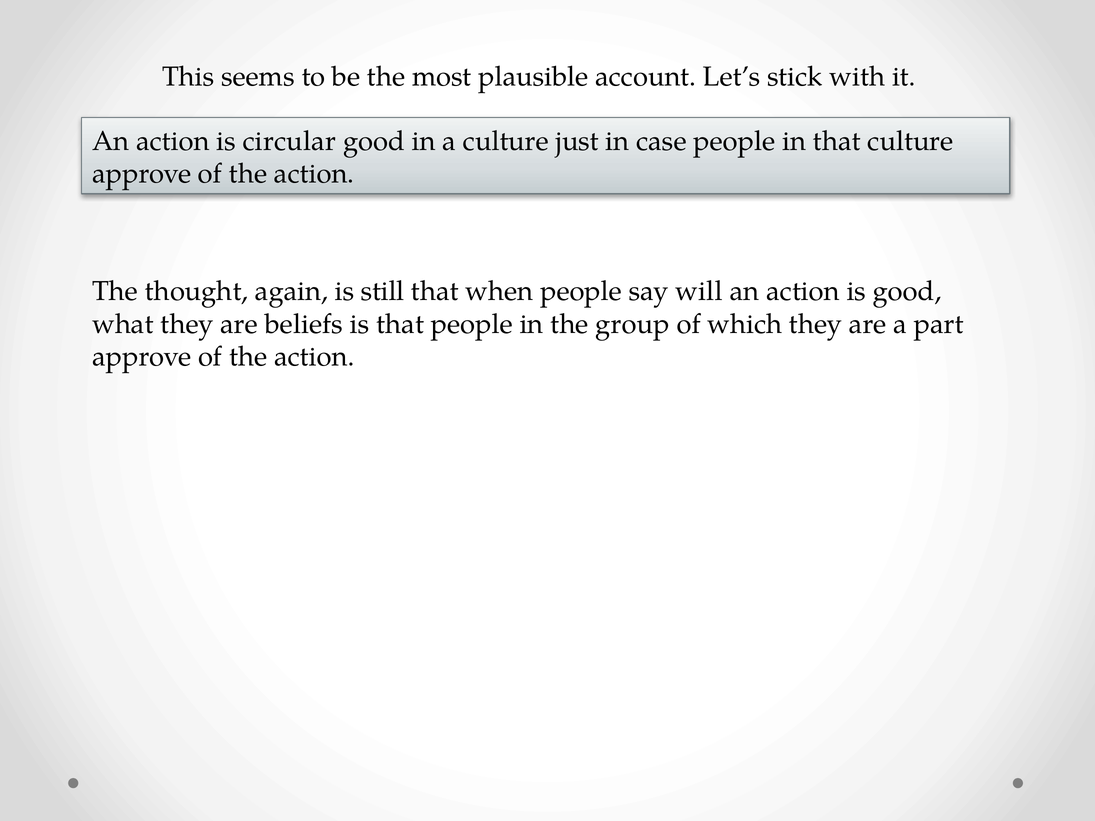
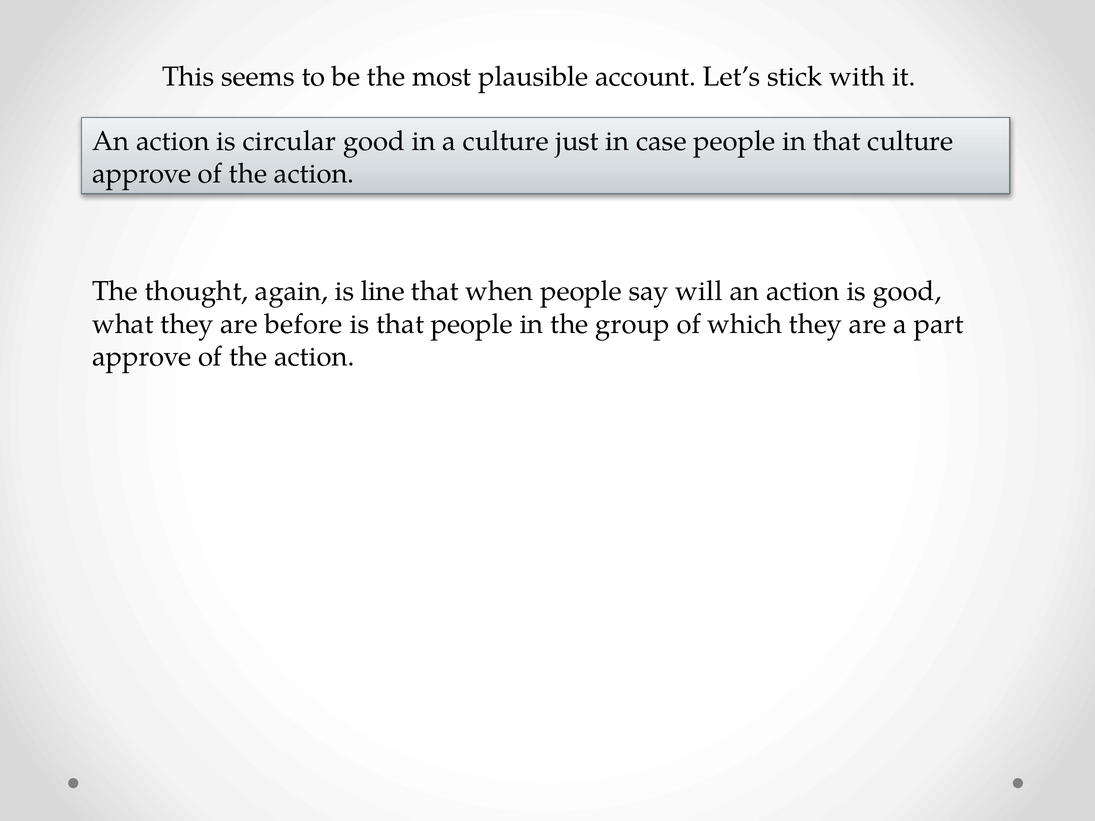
still: still -> line
beliefs: beliefs -> before
